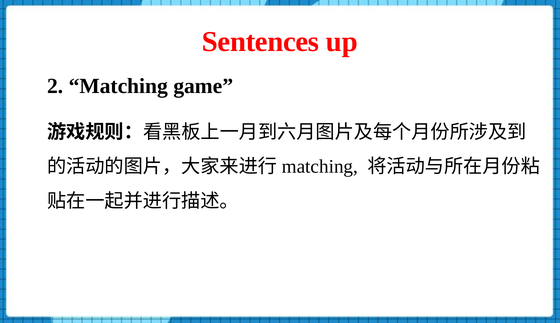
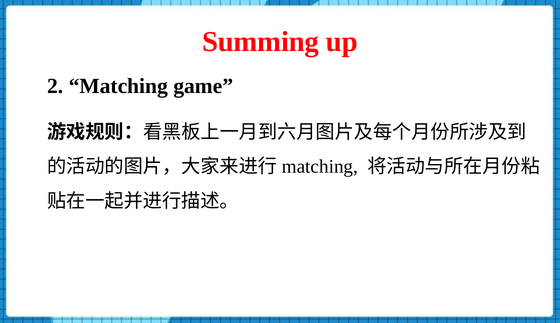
Sentences: Sentences -> Summing
